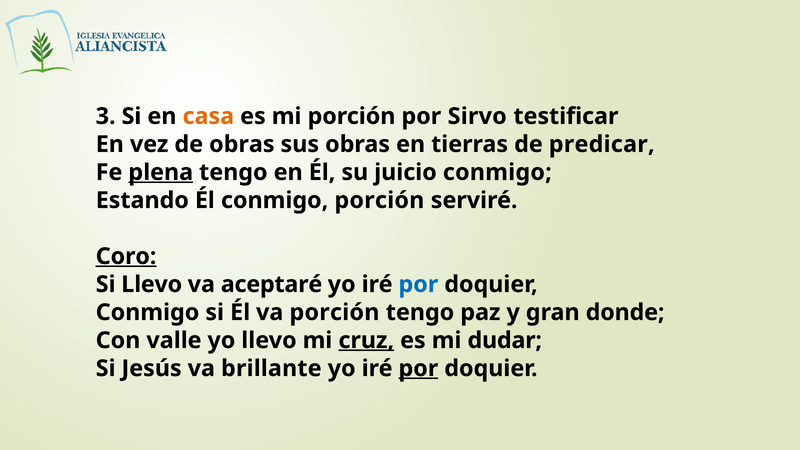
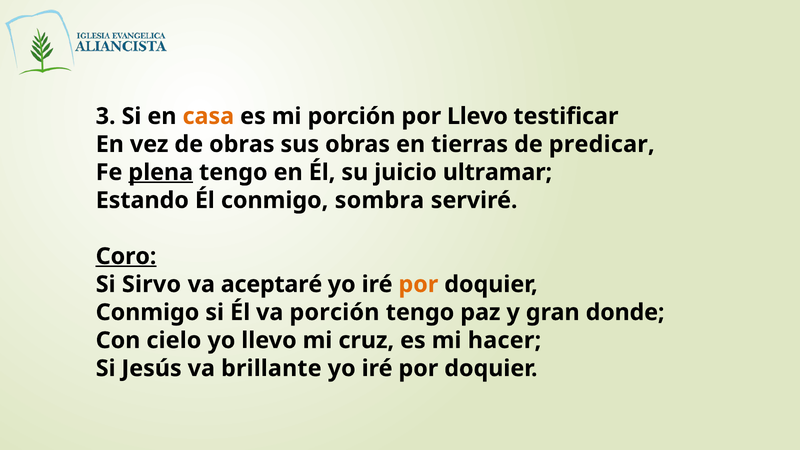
por Sirvo: Sirvo -> Llevo
juicio conmigo: conmigo -> ultramar
conmigo porción: porción -> sombra
Si Llevo: Llevo -> Sirvo
por at (418, 284) colour: blue -> orange
valle: valle -> cielo
cruz underline: present -> none
dudar: dudar -> hacer
por at (418, 368) underline: present -> none
